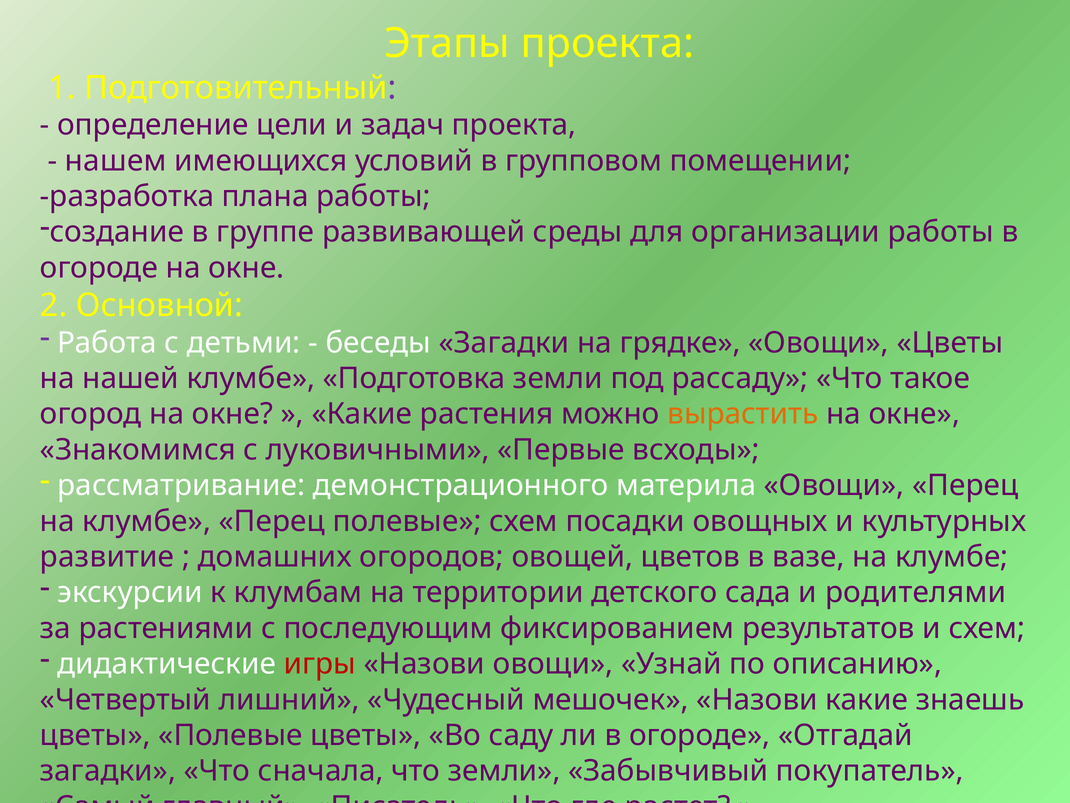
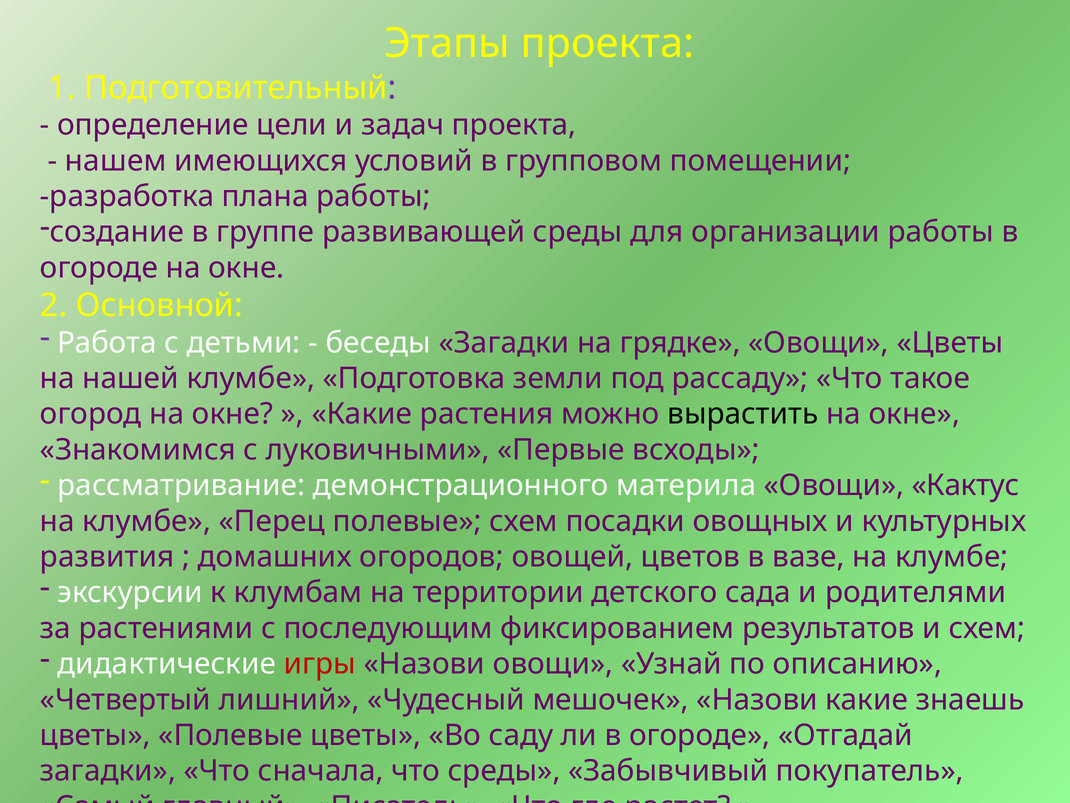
вырастить colour: orange -> black
Овощи Перец: Перец -> Кактус
развитие: развитие -> развития
что земли: земли -> среды
